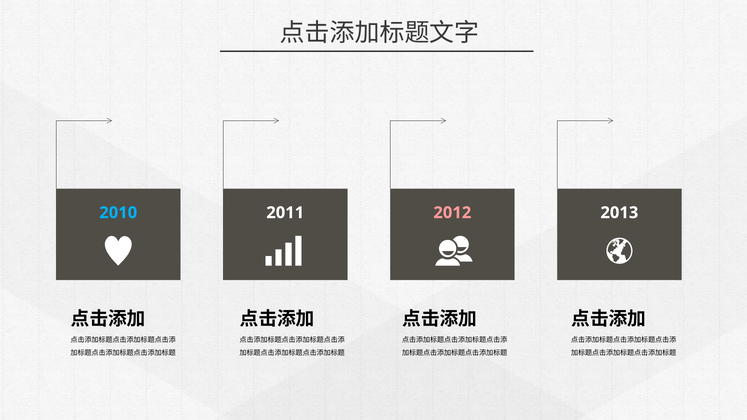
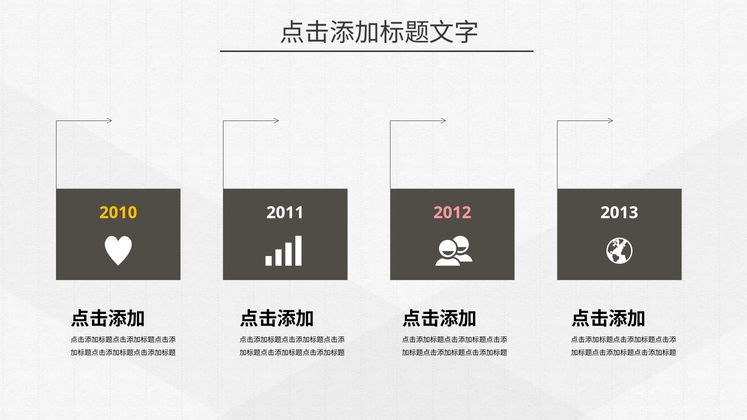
2010 colour: light blue -> yellow
